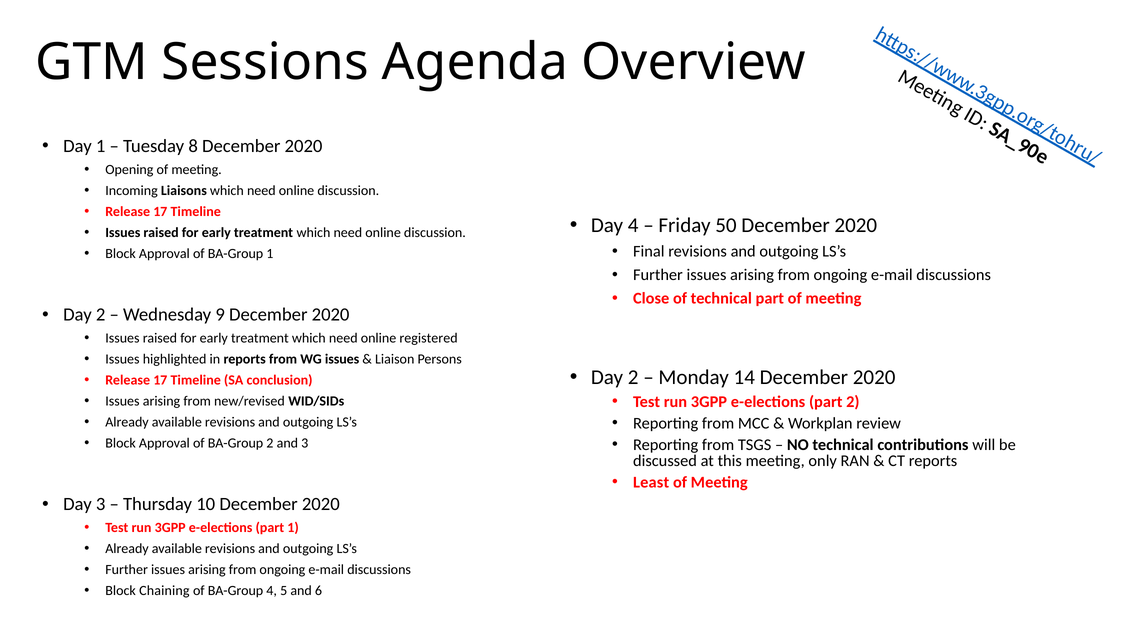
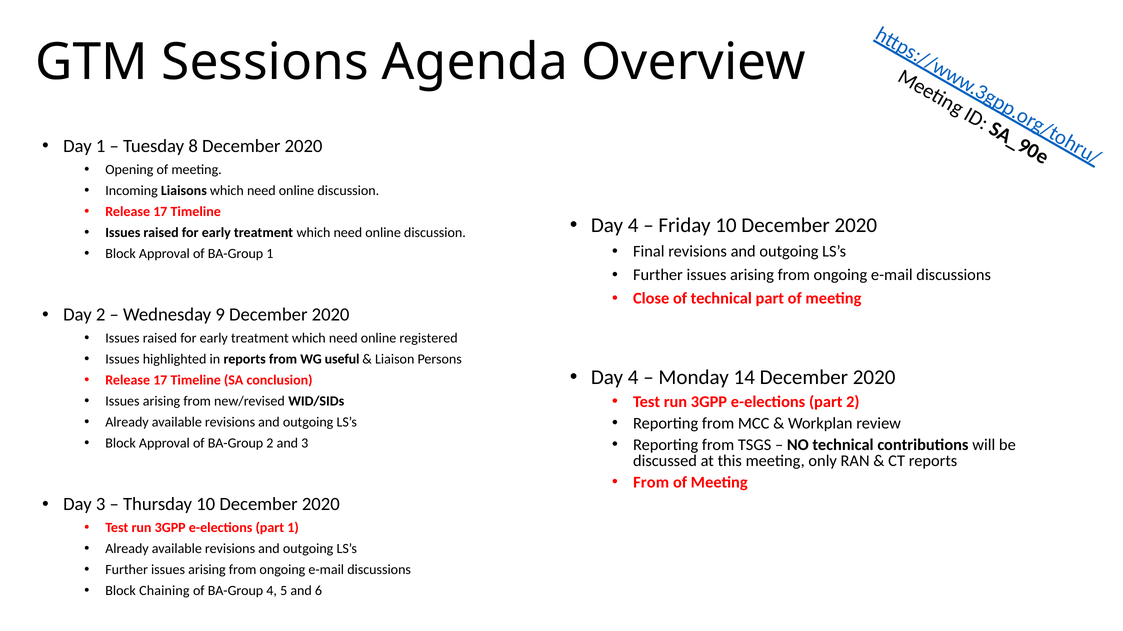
Friday 50: 50 -> 10
WG issues: issues -> useful
2 at (633, 378): 2 -> 4
Least at (651, 483): Least -> From
